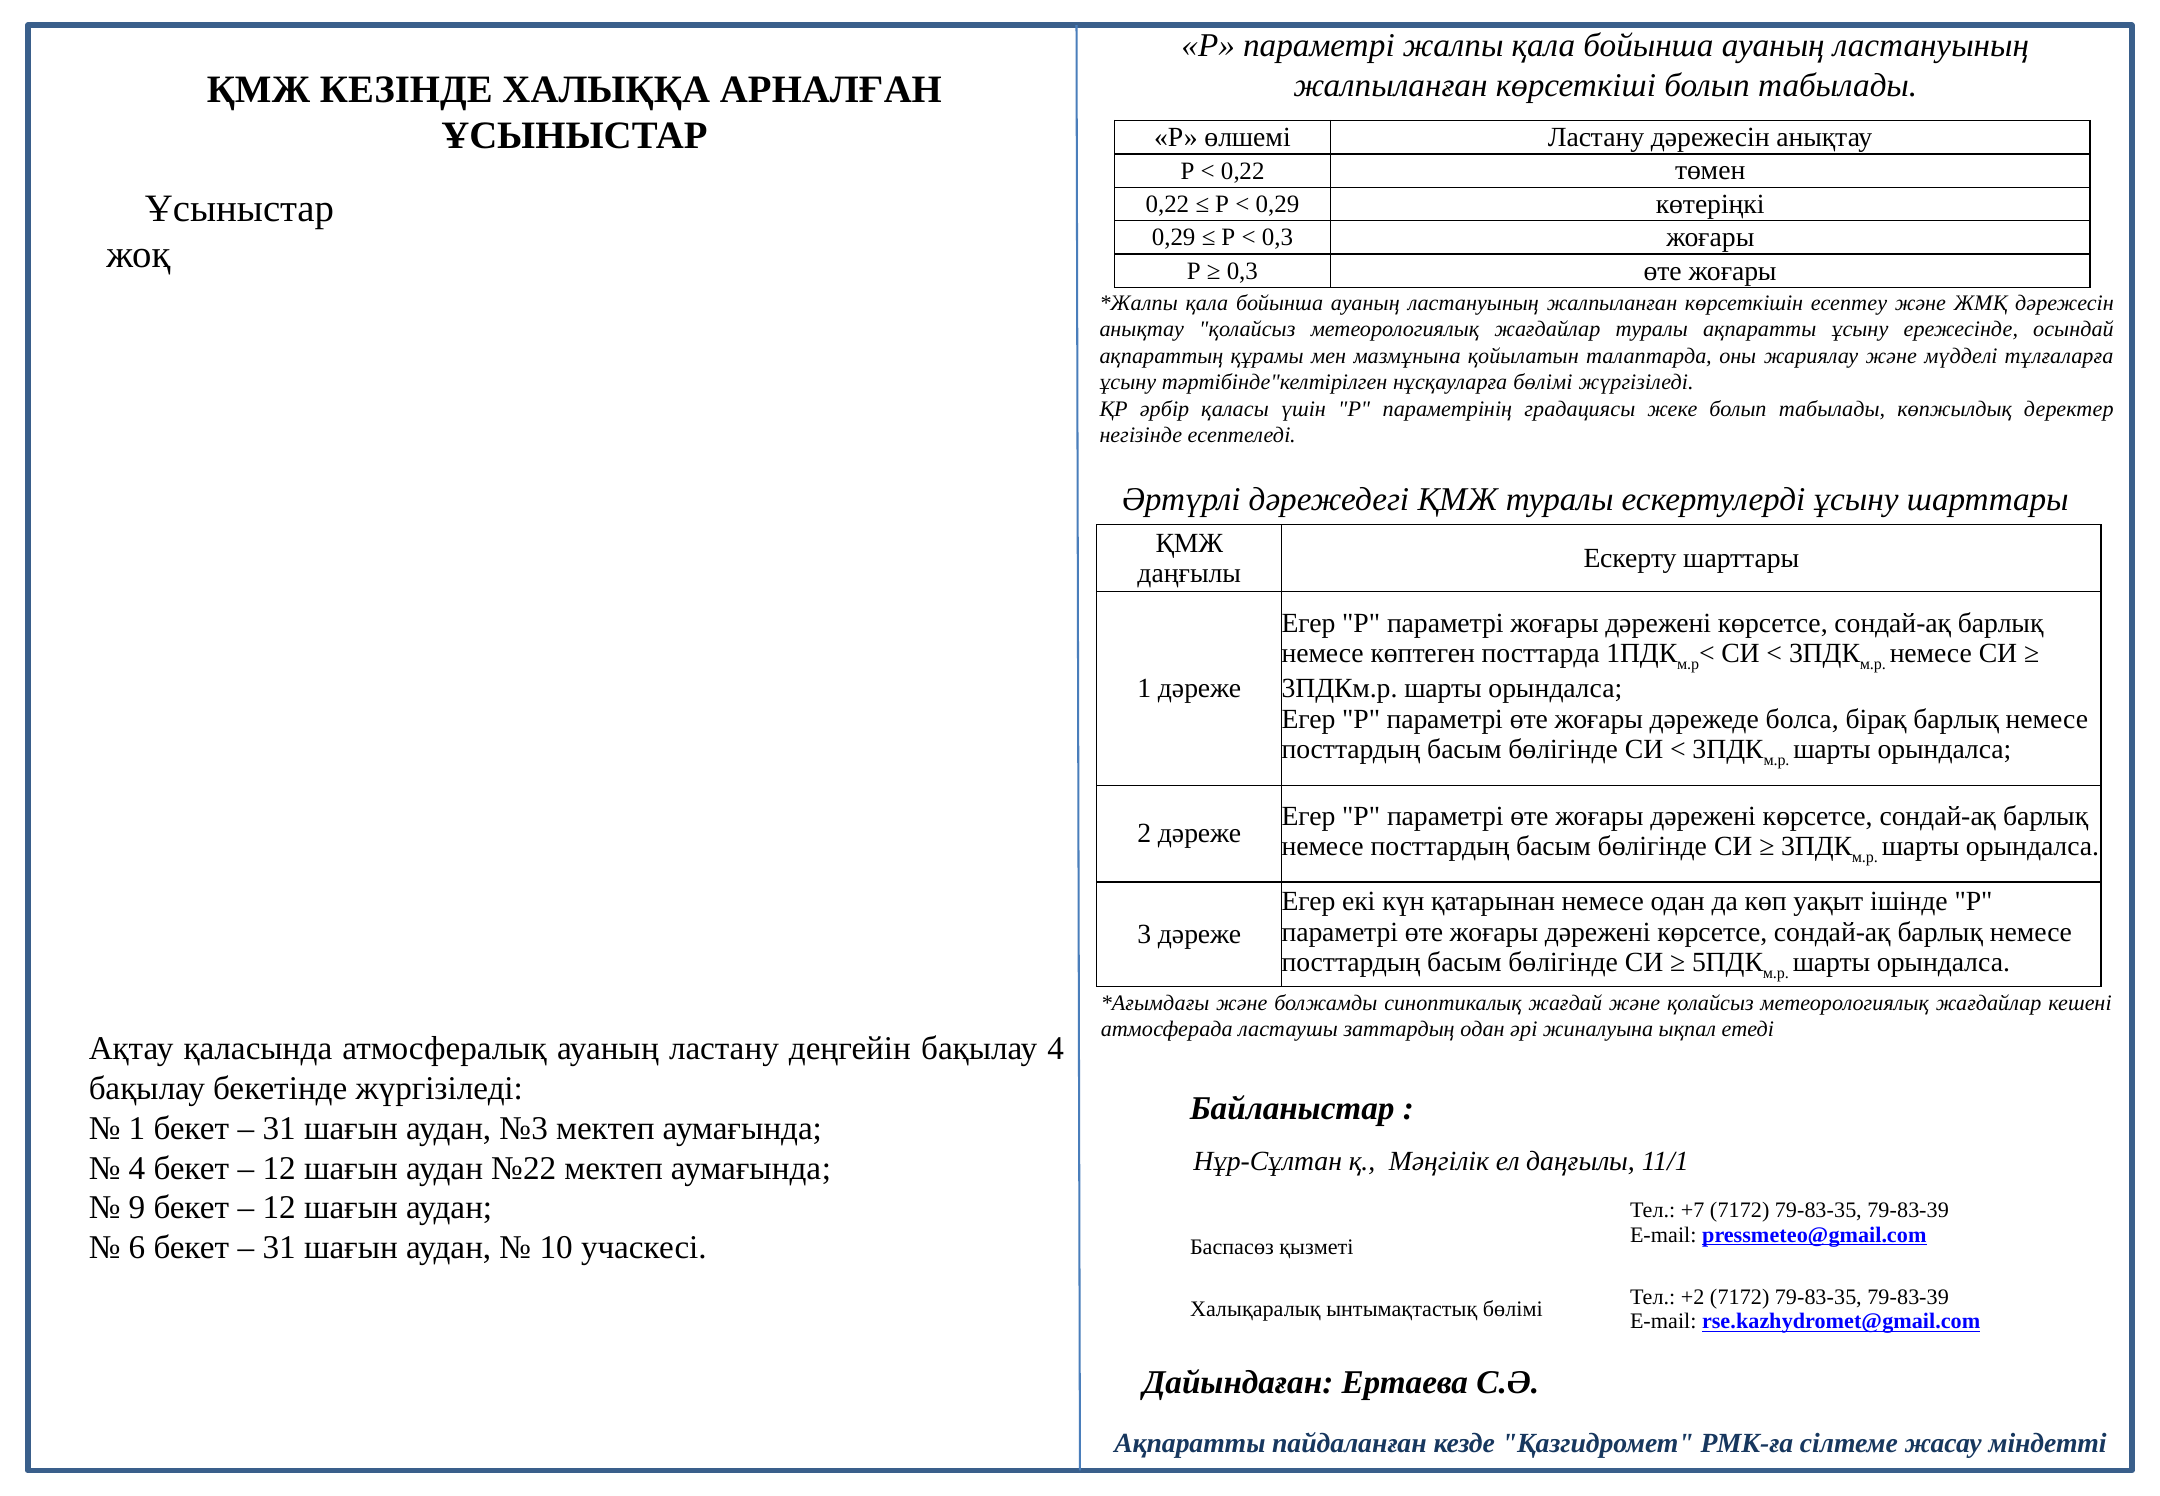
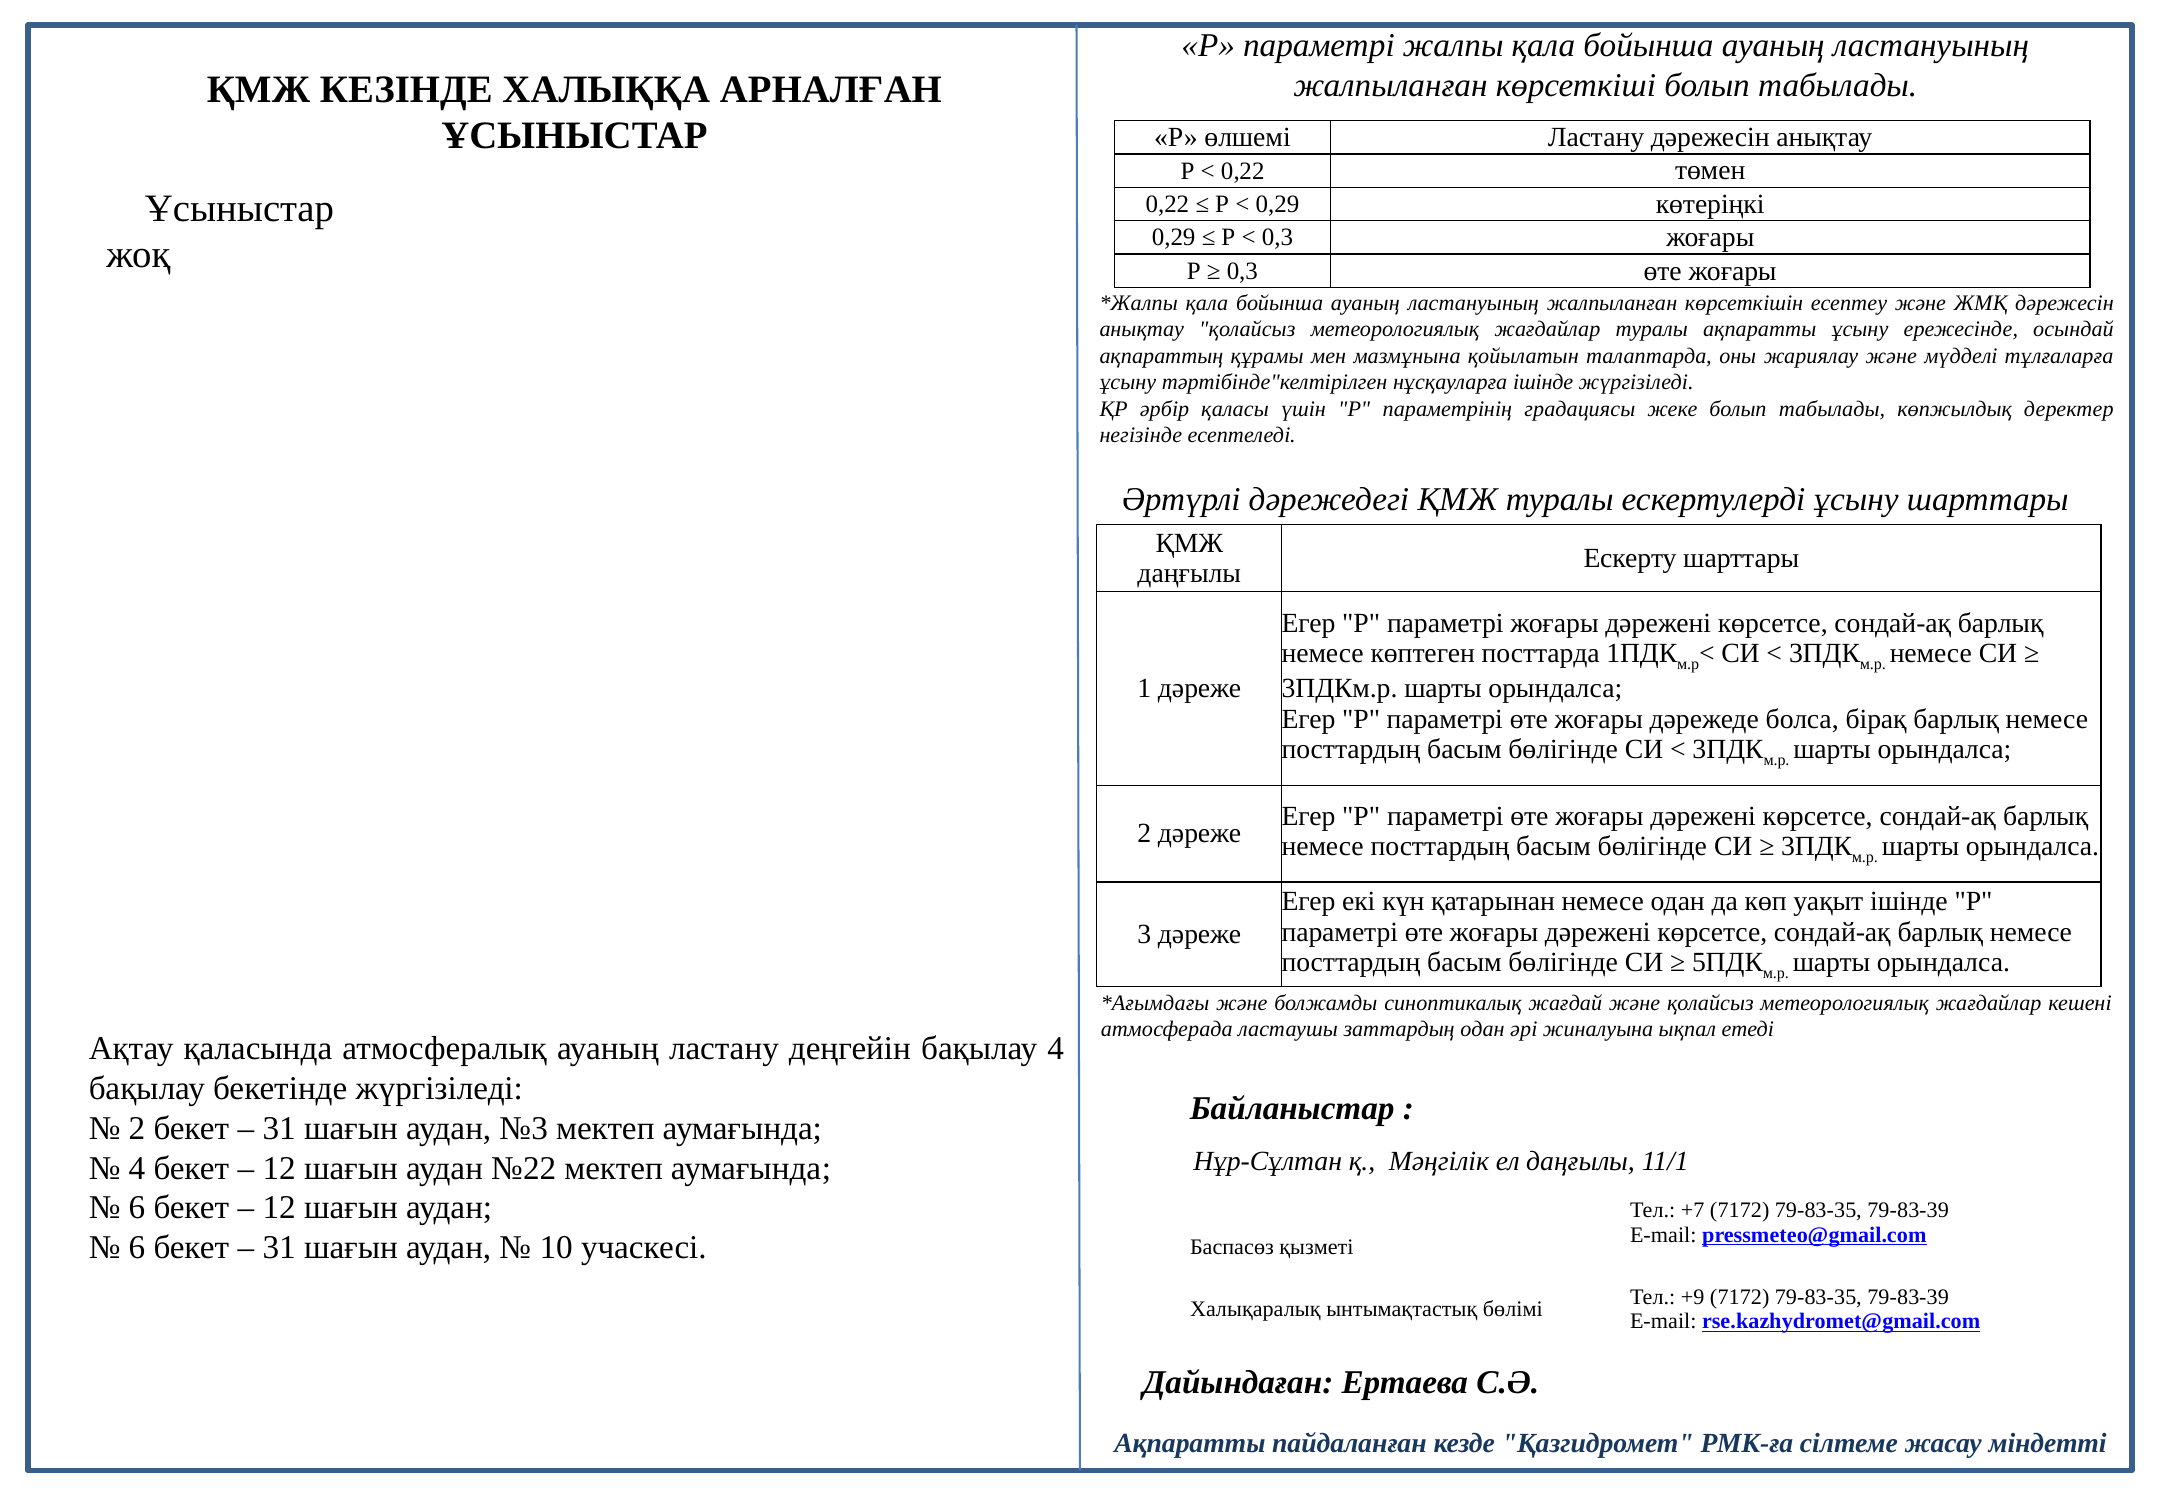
нұсқауларға бөлімі: бөлімі -> ішінде
1 at (137, 1128): 1 -> 2
9 at (137, 1207): 9 -> 6
+2: +2 -> +9
